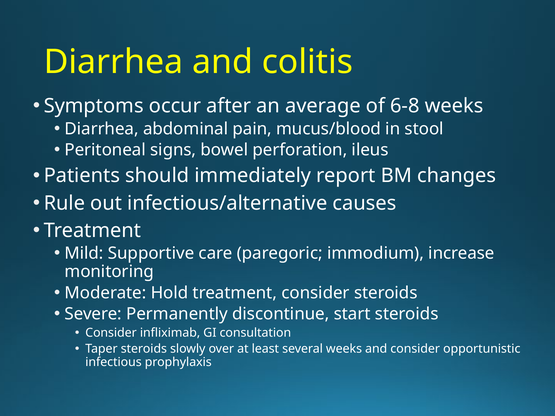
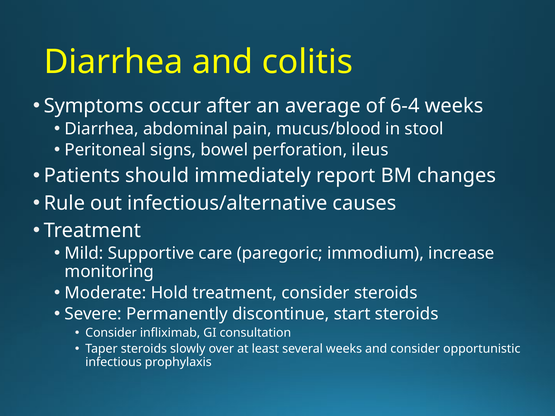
6-8: 6-8 -> 6-4
